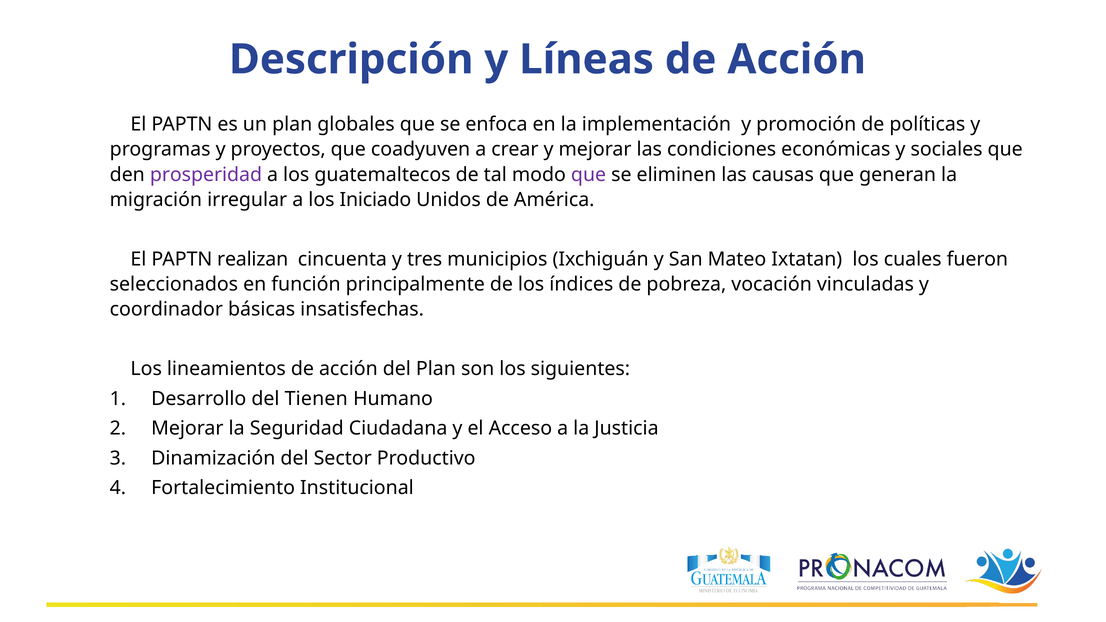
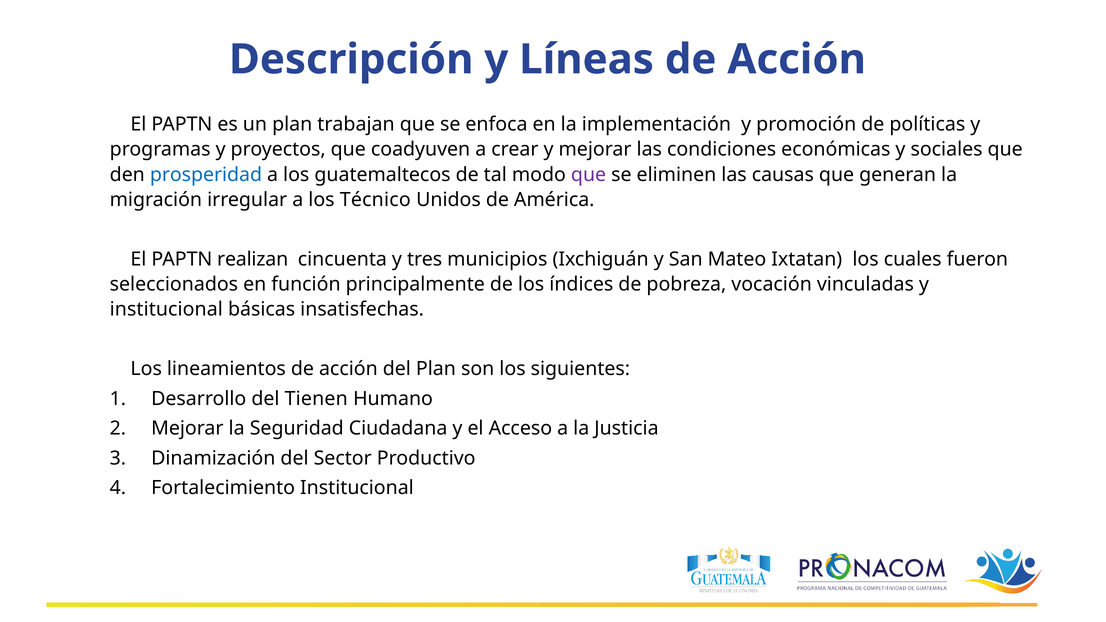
globales: globales -> trabajan
prosperidad colour: purple -> blue
Iniciado: Iniciado -> Técnico
coordinador at (166, 309): coordinador -> institucional
